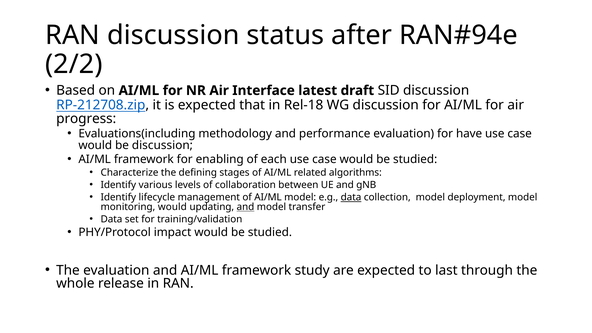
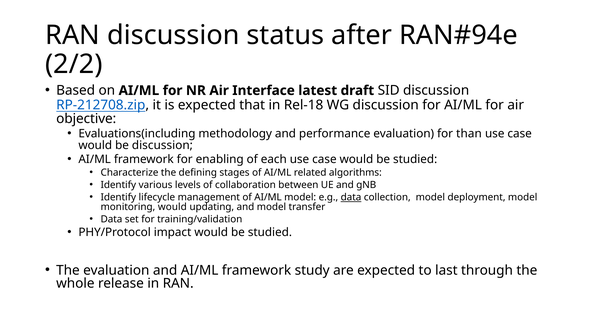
progress: progress -> objective
have: have -> than
and at (245, 207) underline: present -> none
